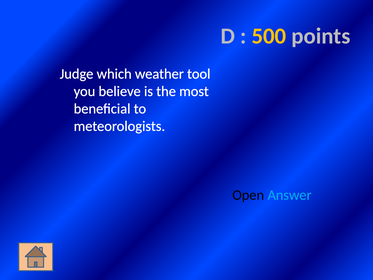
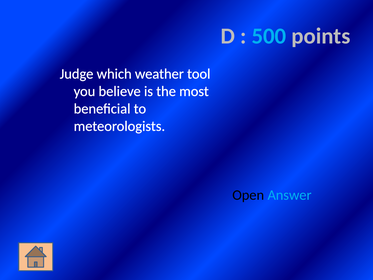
500 colour: yellow -> light blue
